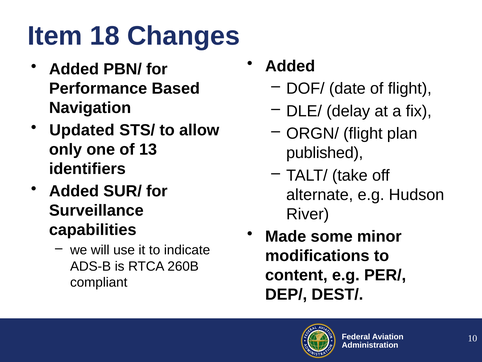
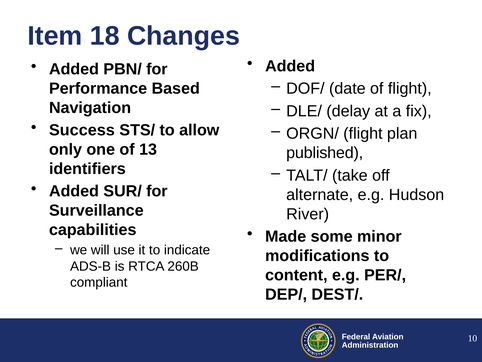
Updated: Updated -> Success
